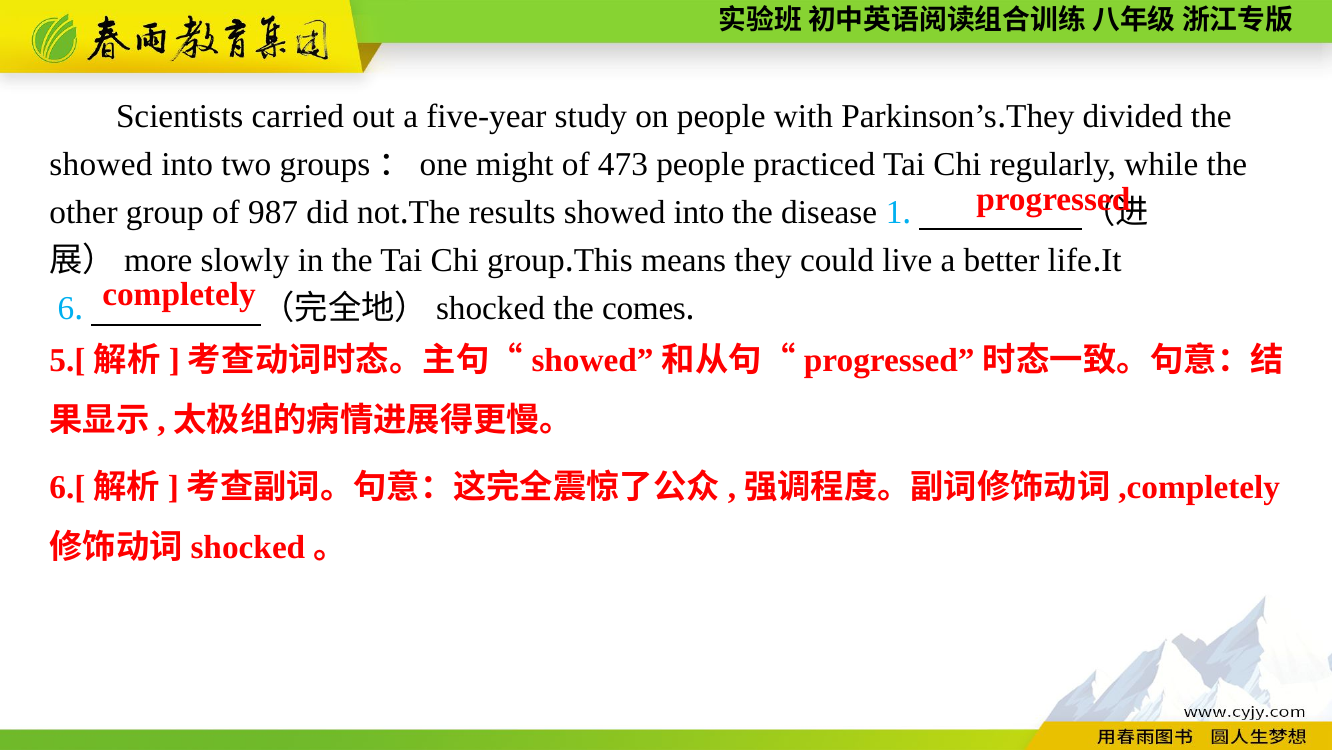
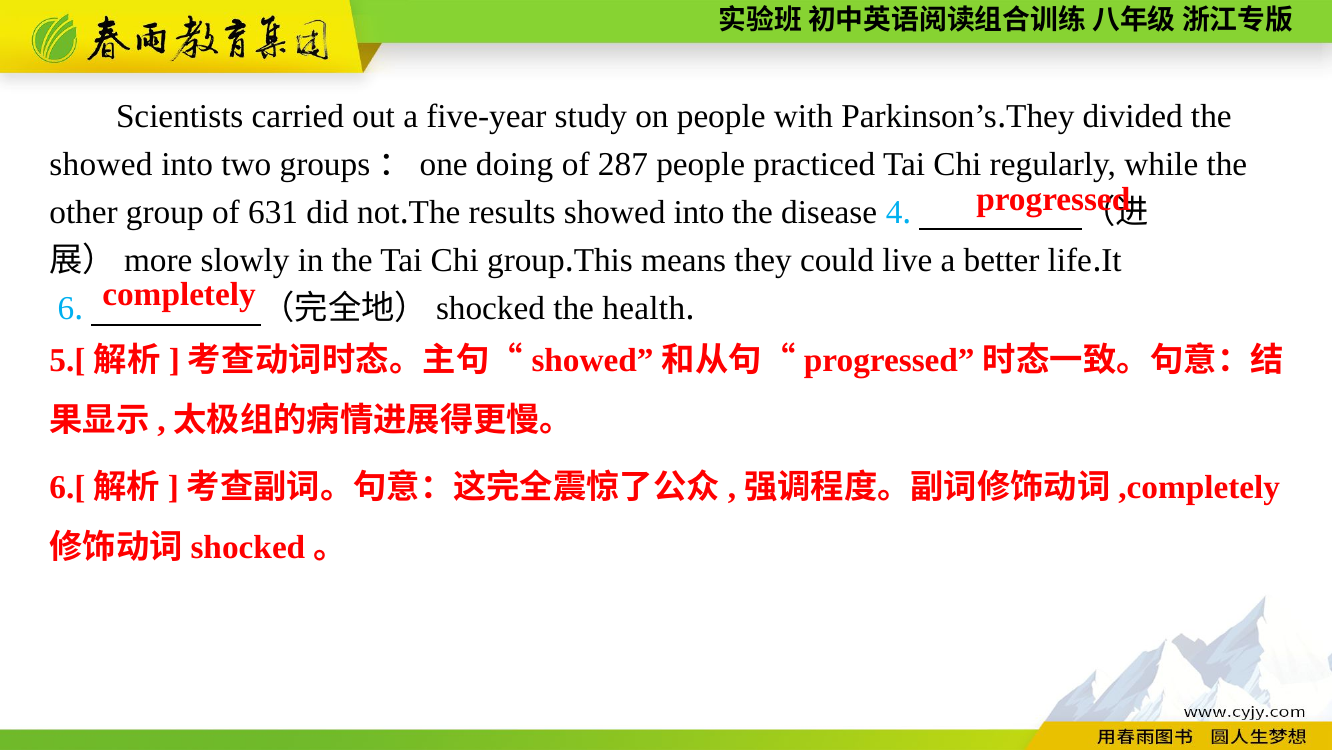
might: might -> doing
473: 473 -> 287
987: 987 -> 631
1: 1 -> 4
comes: comes -> health
